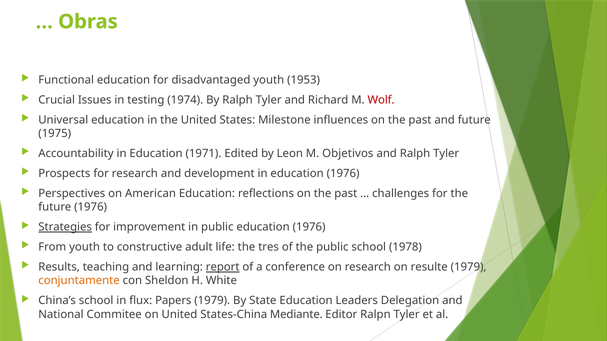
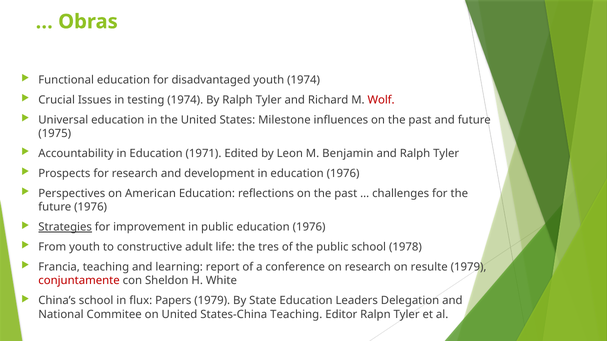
youth 1953: 1953 -> 1974
Objetivos: Objetivos -> Benjamin
Results: Results -> Francia
report underline: present -> none
conjuntamente colour: orange -> red
States-China Mediante: Mediante -> Teaching
